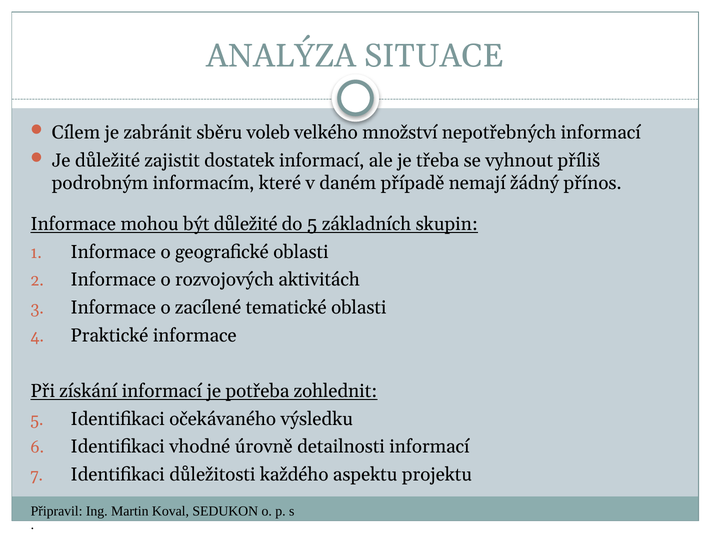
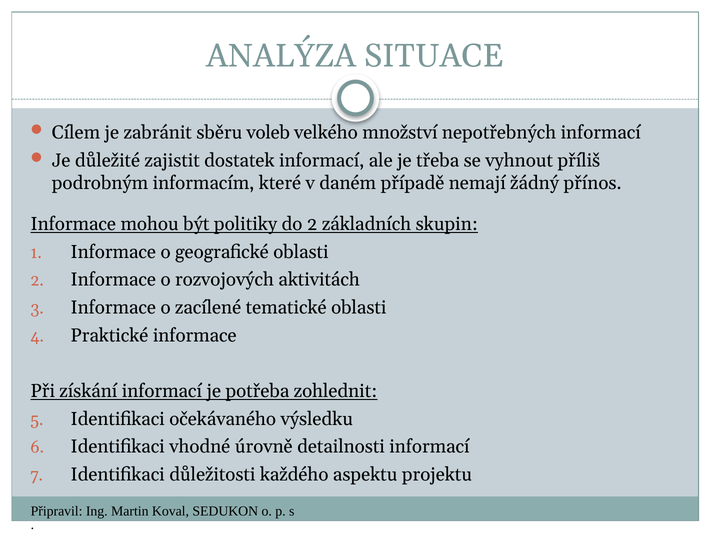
být důležité: důležité -> politiky
do 5: 5 -> 2
